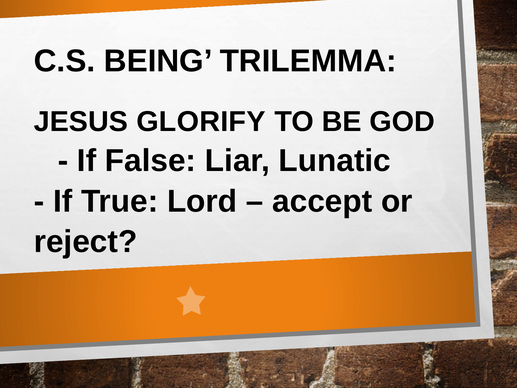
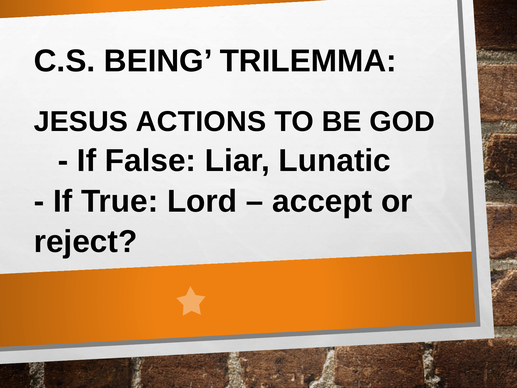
GLORIFY: GLORIFY -> ACTIONS
